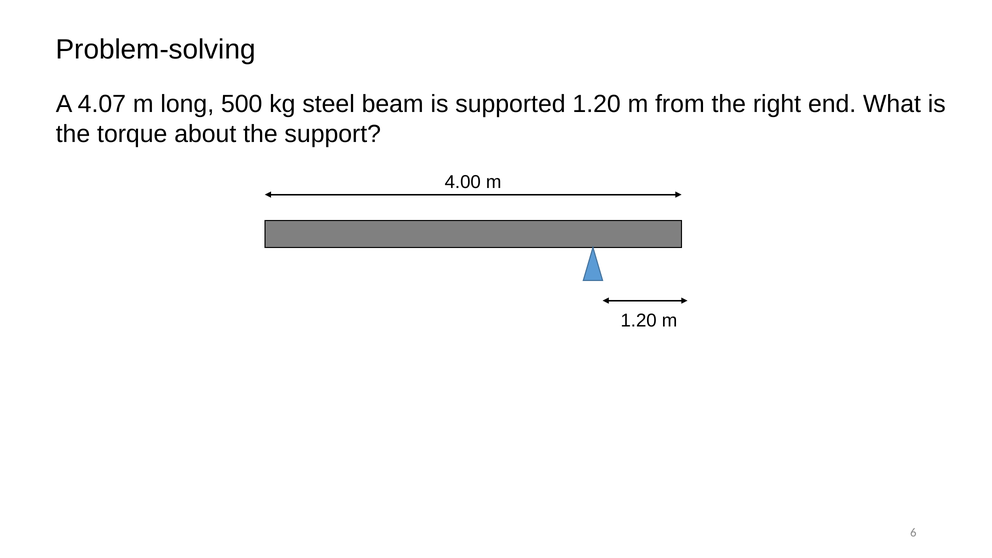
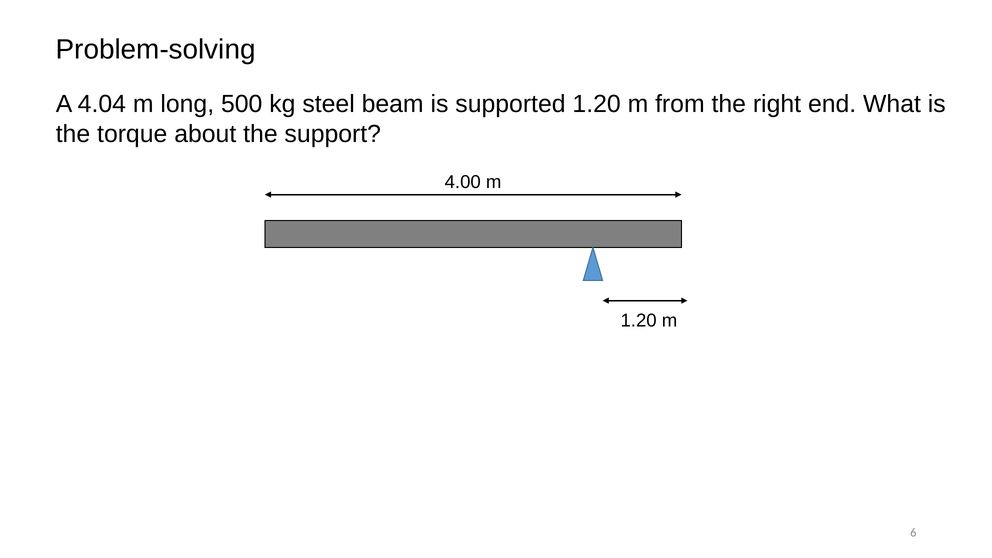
4.07: 4.07 -> 4.04
